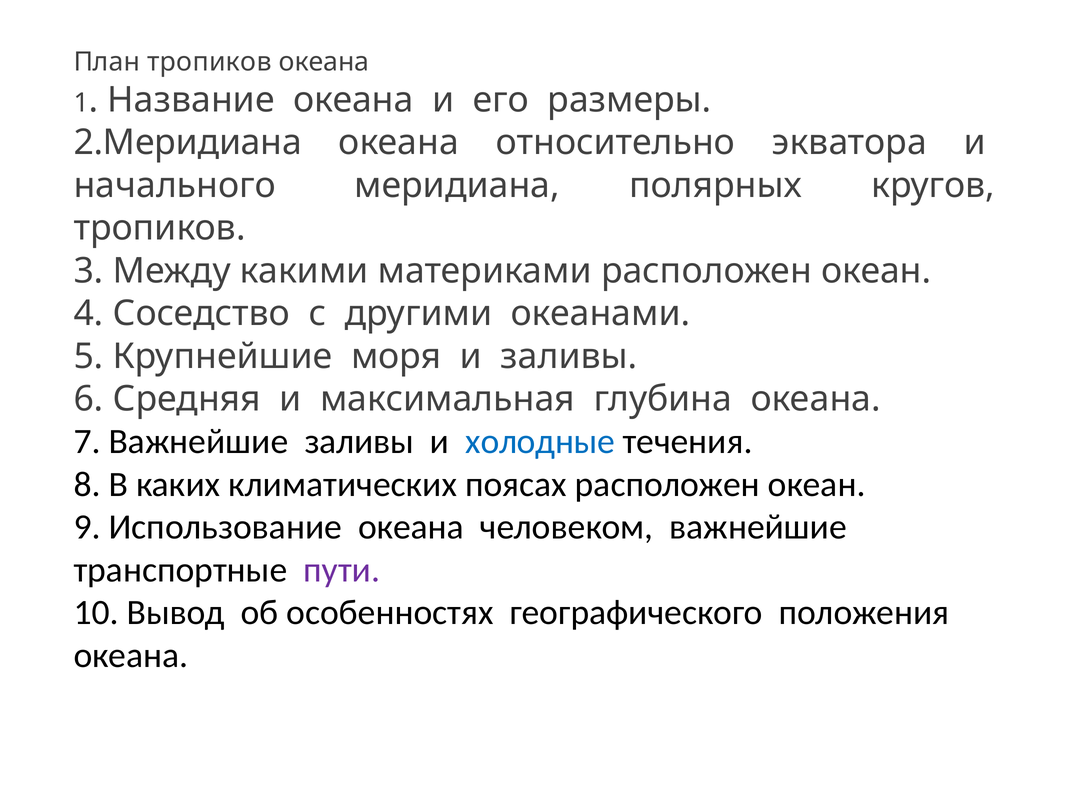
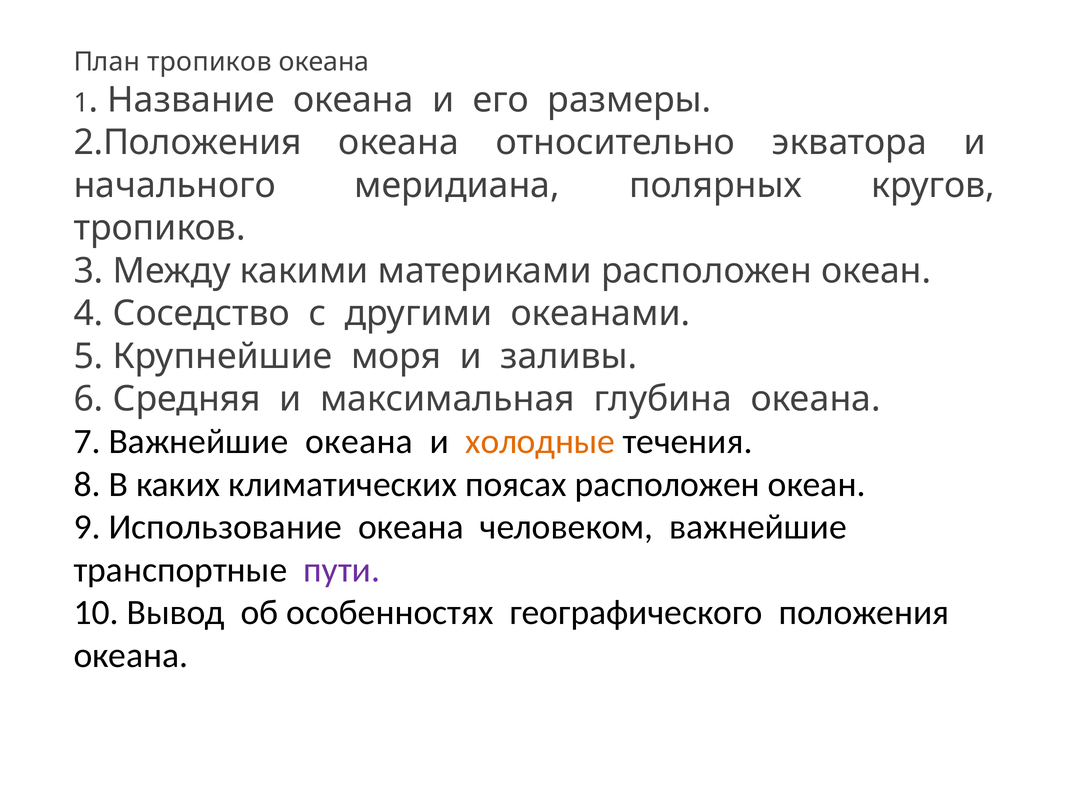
2.Меридиана: 2.Меридиана -> 2.Положения
Важнейшие заливы: заливы -> океана
холодные colour: blue -> orange
